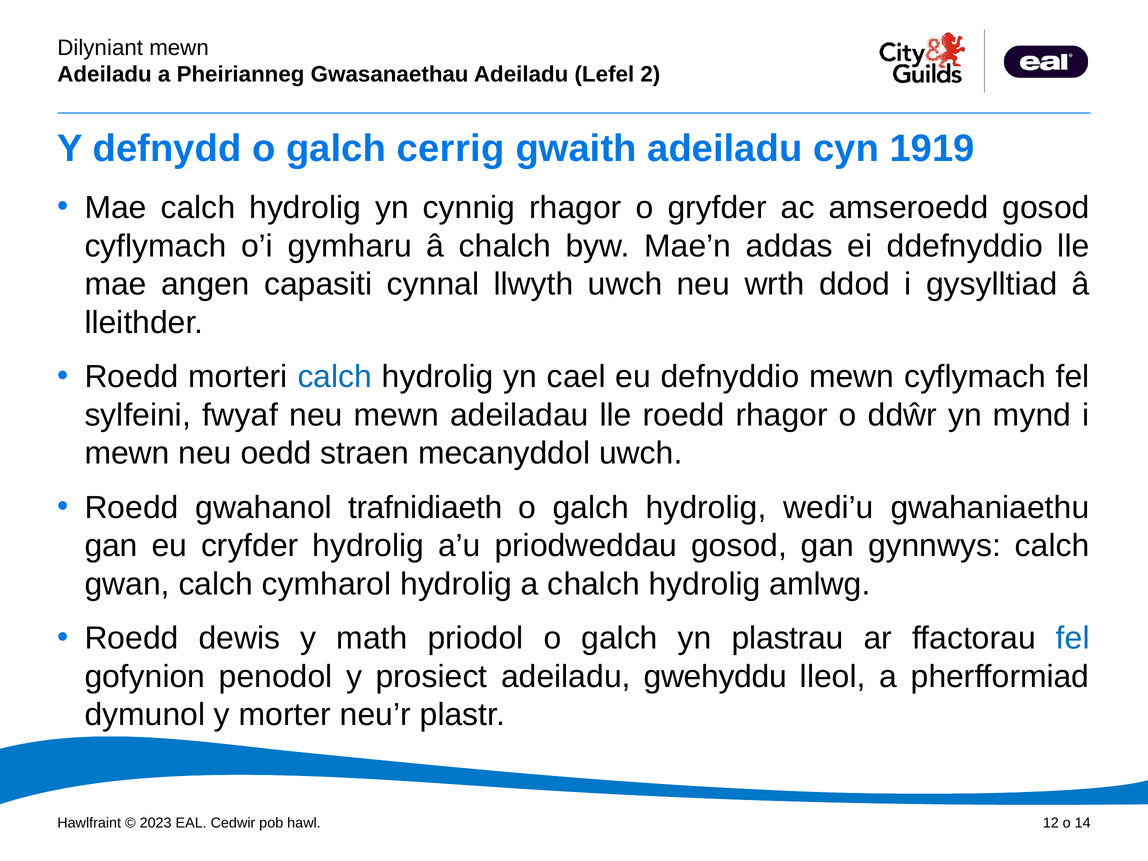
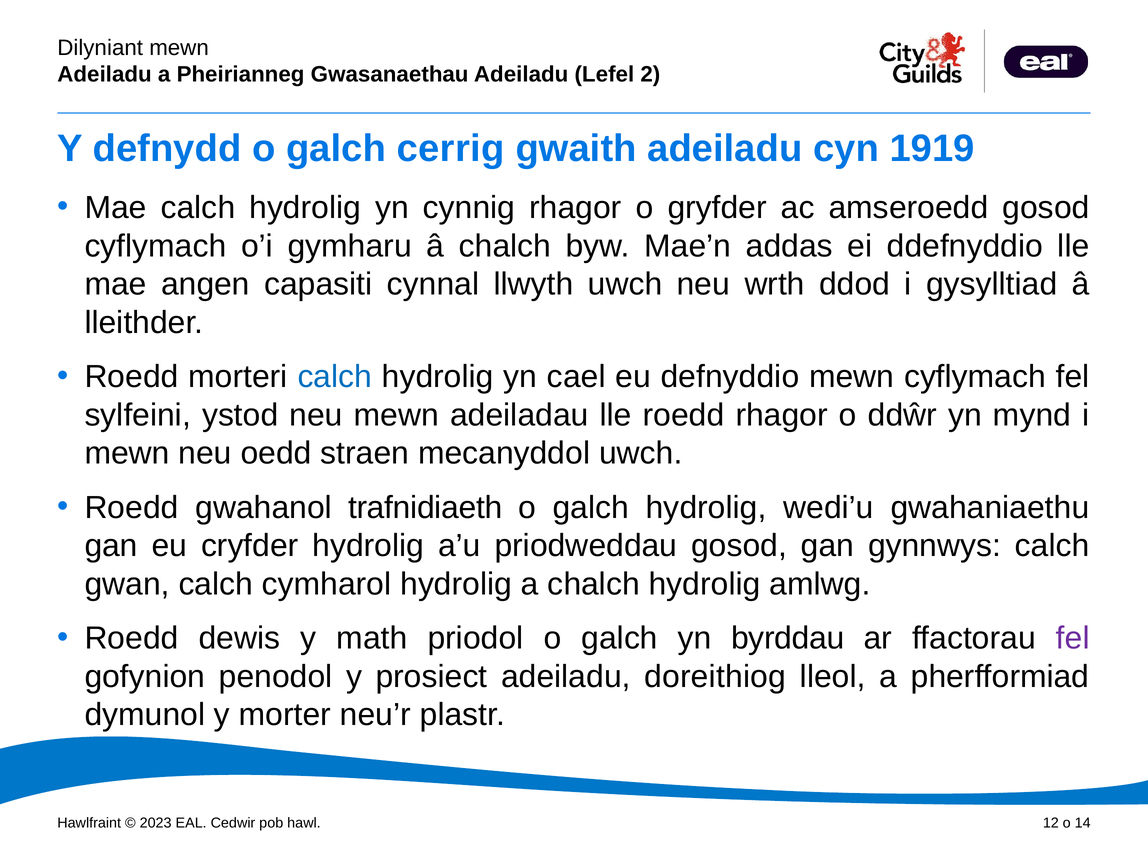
fwyaf: fwyaf -> ystod
plastrau: plastrau -> byrddau
fel at (1073, 638) colour: blue -> purple
gwehyddu: gwehyddu -> doreithiog
